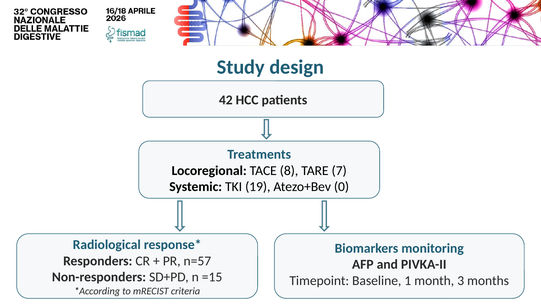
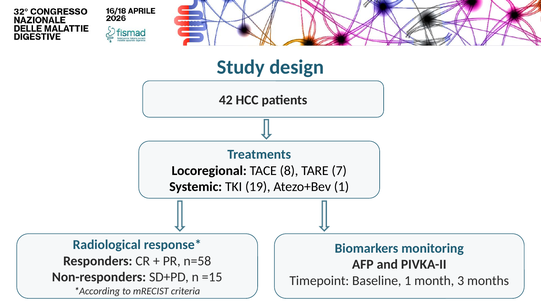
Atezo+Bev 0: 0 -> 1
n=57: n=57 -> n=58
